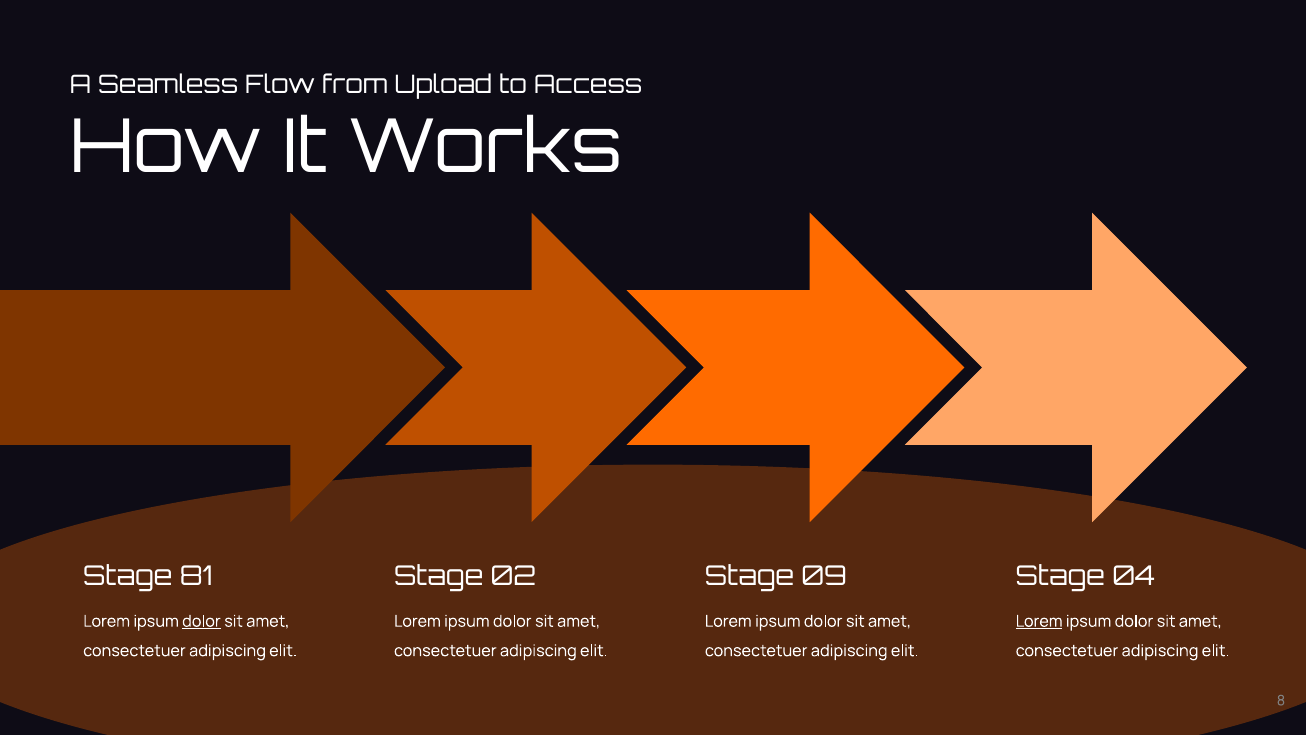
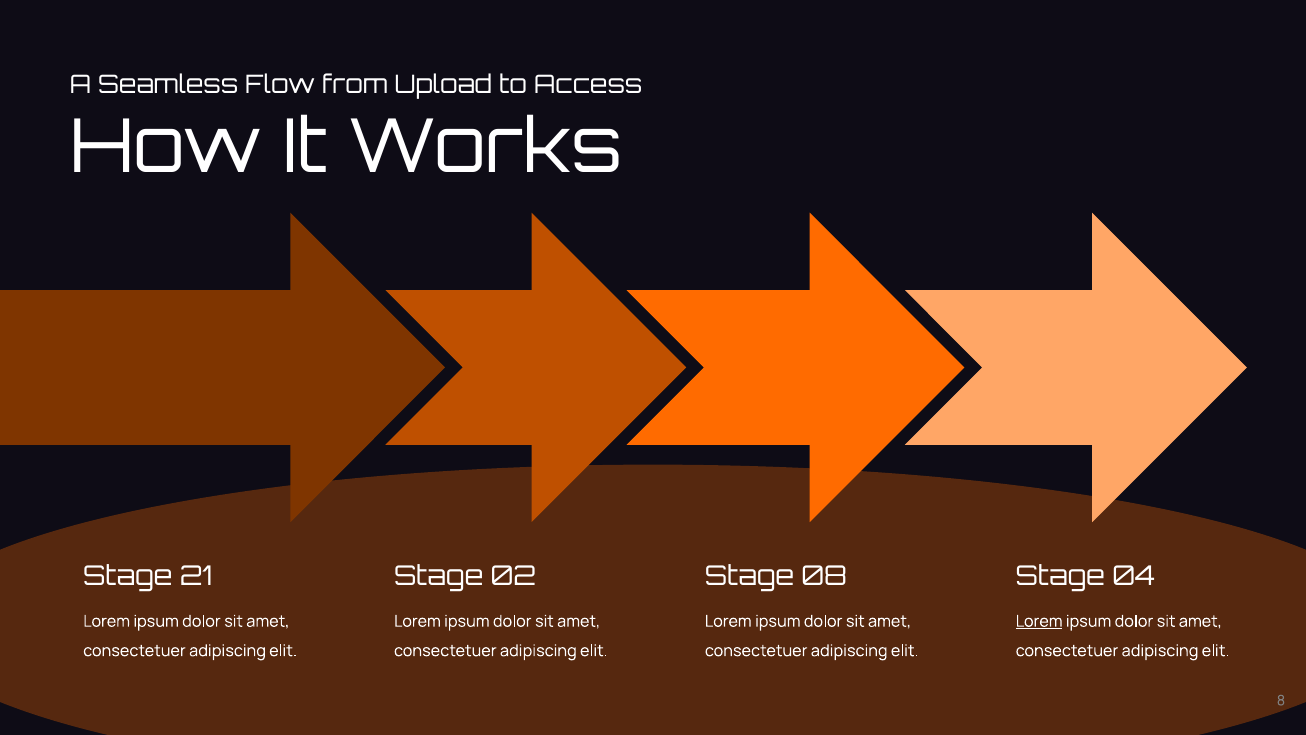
81: 81 -> 21
09: 09 -> 08
dolor at (201, 621) underline: present -> none
